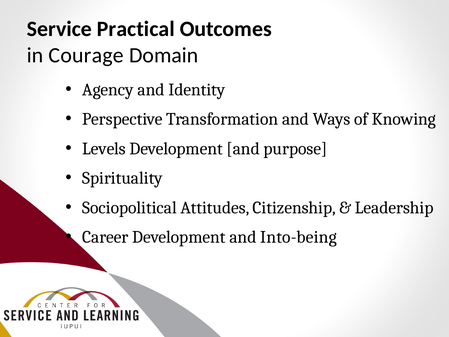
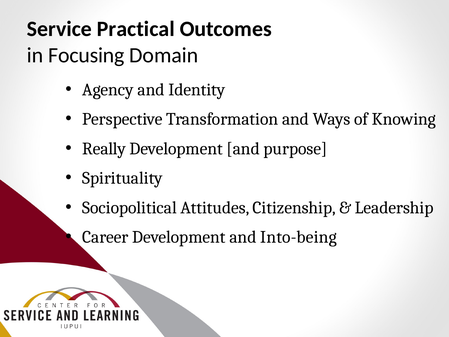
Courage: Courage -> Focusing
Levels: Levels -> Really
